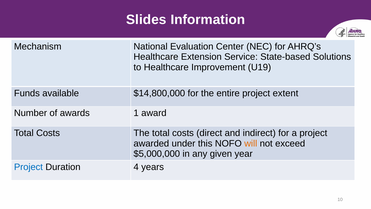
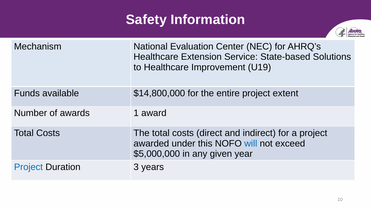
Slides: Slides -> Safety
will colour: orange -> blue
4: 4 -> 3
